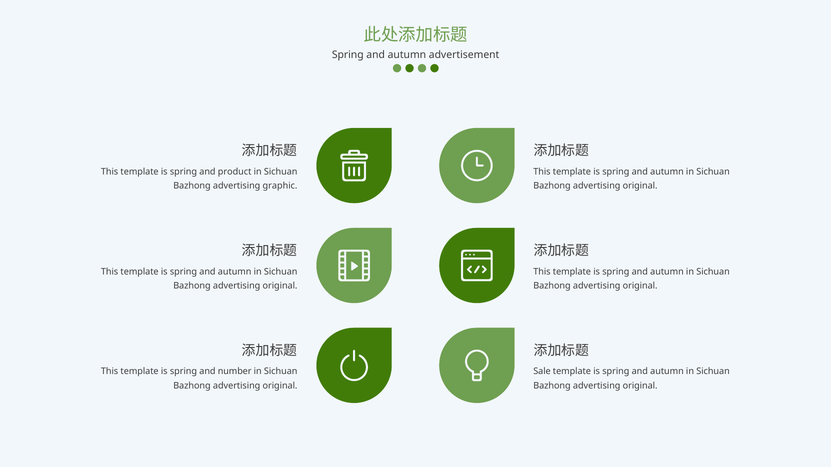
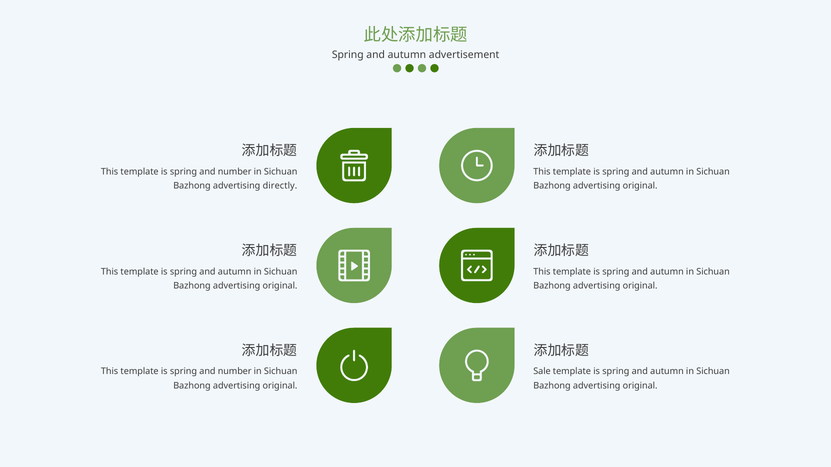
product at (235, 172): product -> number
graphic: graphic -> directly
